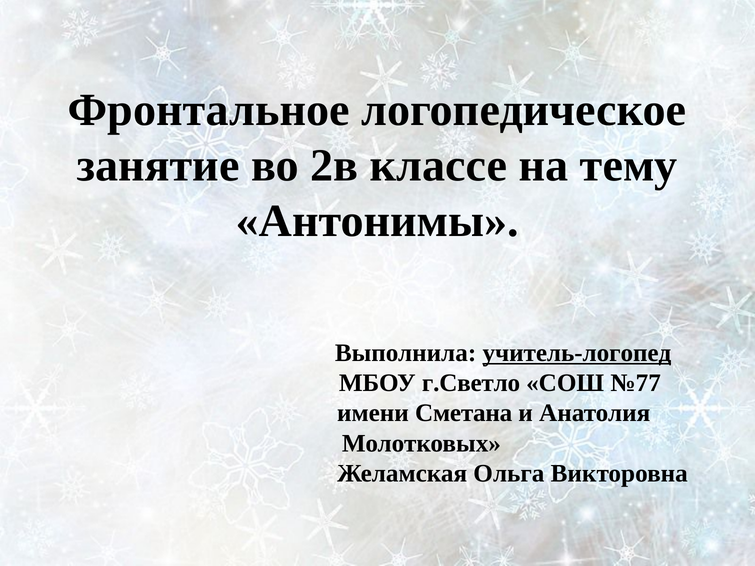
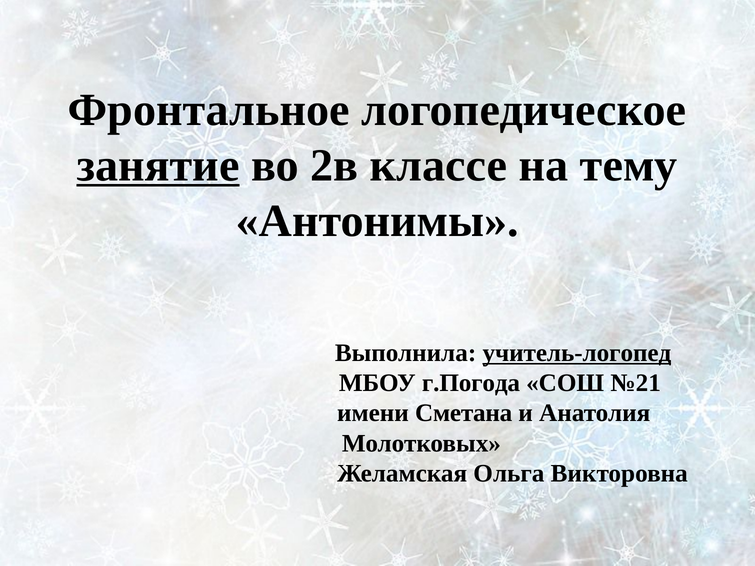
занятие underline: none -> present
г.Светло: г.Светло -> г.Погода
№77: №77 -> №21
